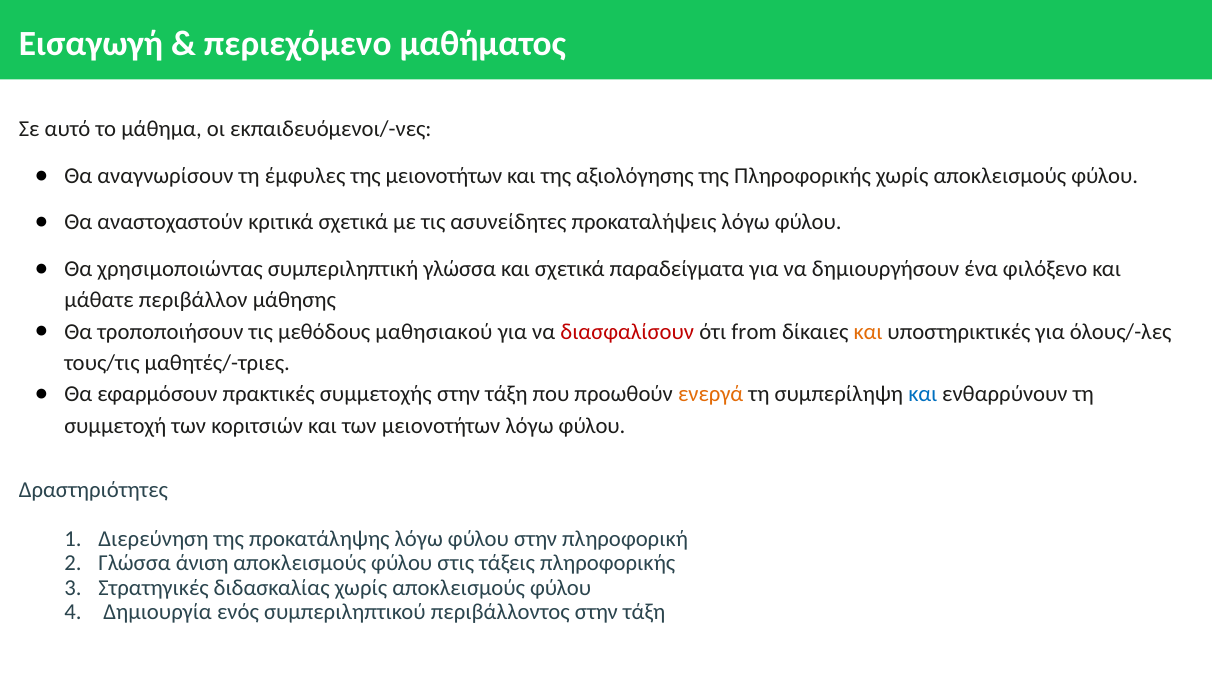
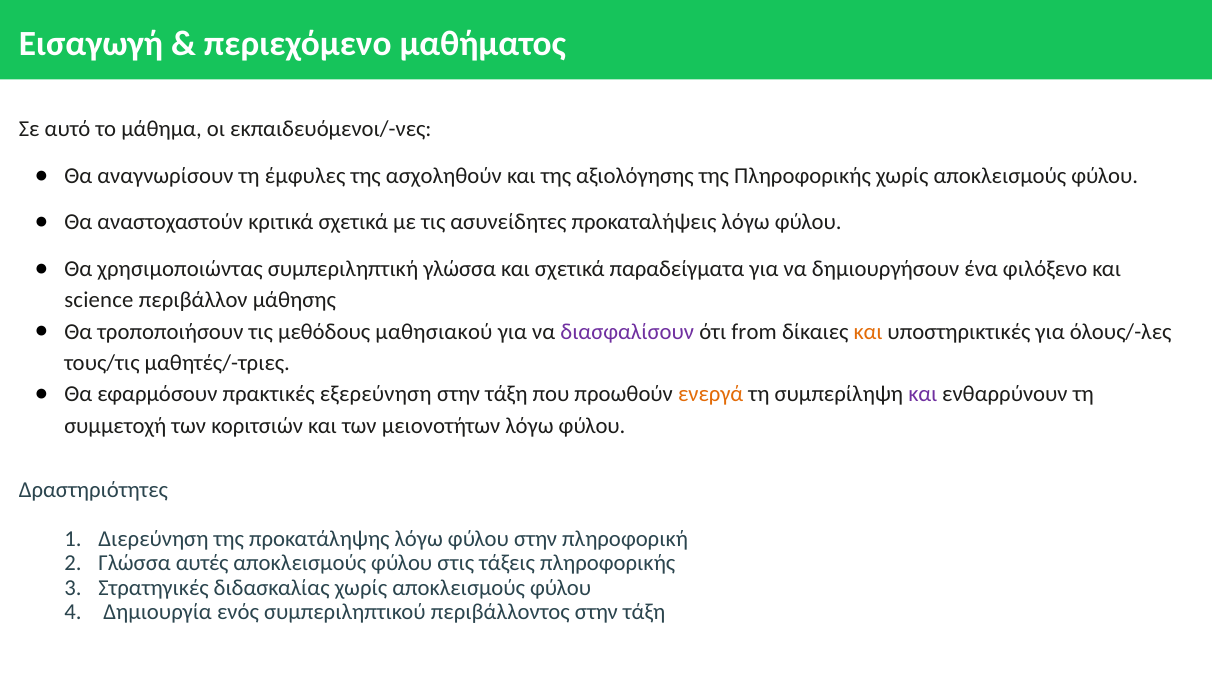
της μειονοτήτων: μειονοτήτων -> ασχοληθούν
μάθατε: μάθατε -> science
διασφαλίσουν colour: red -> purple
συμμετοχής: συμμετοχής -> εξερεύνηση
και at (923, 394) colour: blue -> purple
άνιση: άνιση -> αυτές
